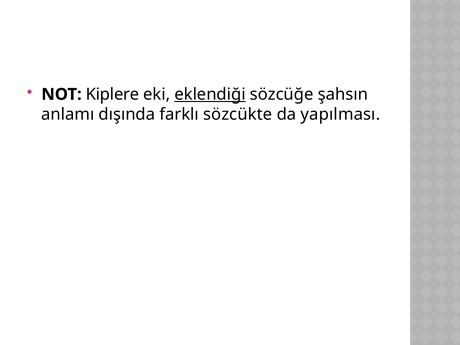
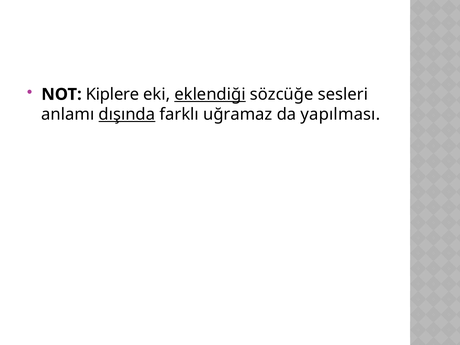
şahsın: şahsın -> sesleri
dışında underline: none -> present
sözcükte: sözcükte -> uğramaz
